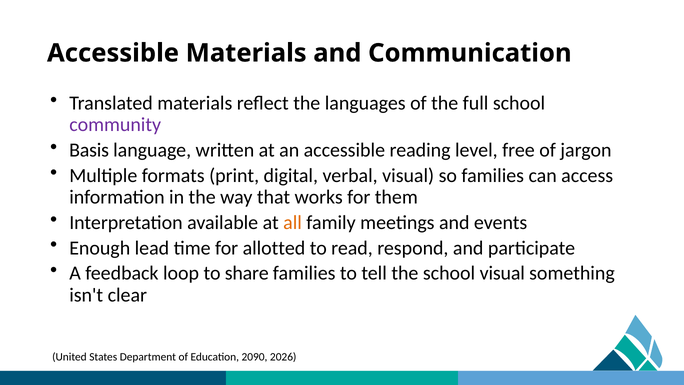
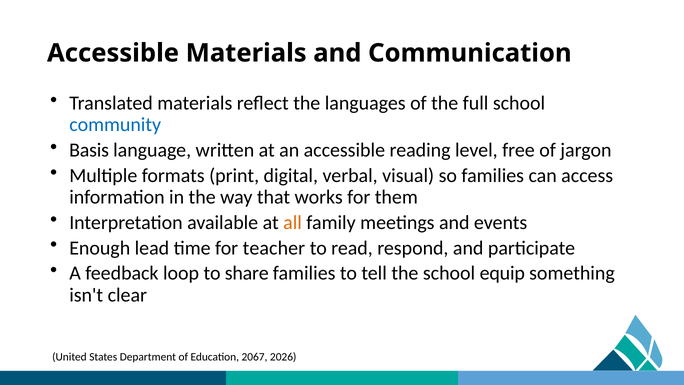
community colour: purple -> blue
allotted: allotted -> teacher
school visual: visual -> equip
2090: 2090 -> 2067
